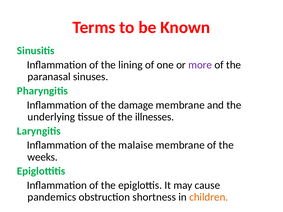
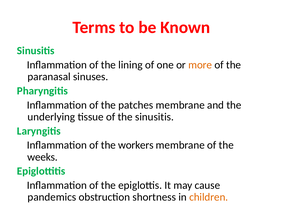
more colour: purple -> orange
damage: damage -> patches
the illnesses: illnesses -> sinusitis
malaise: malaise -> workers
